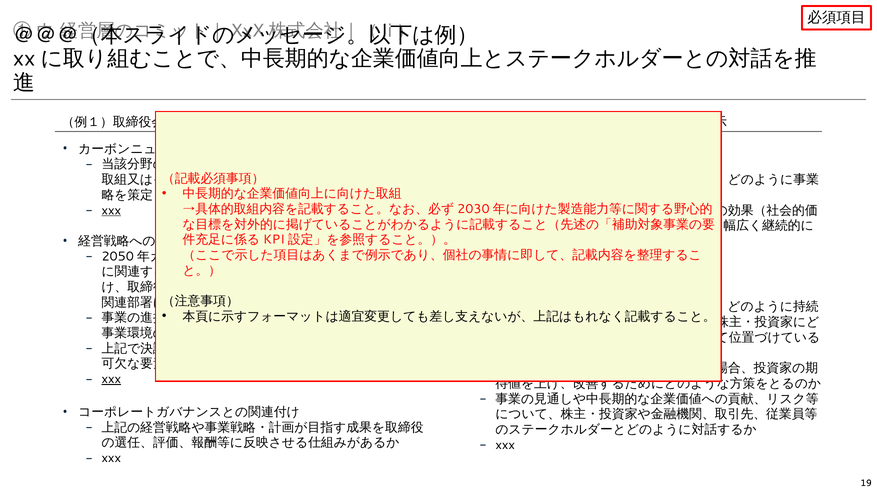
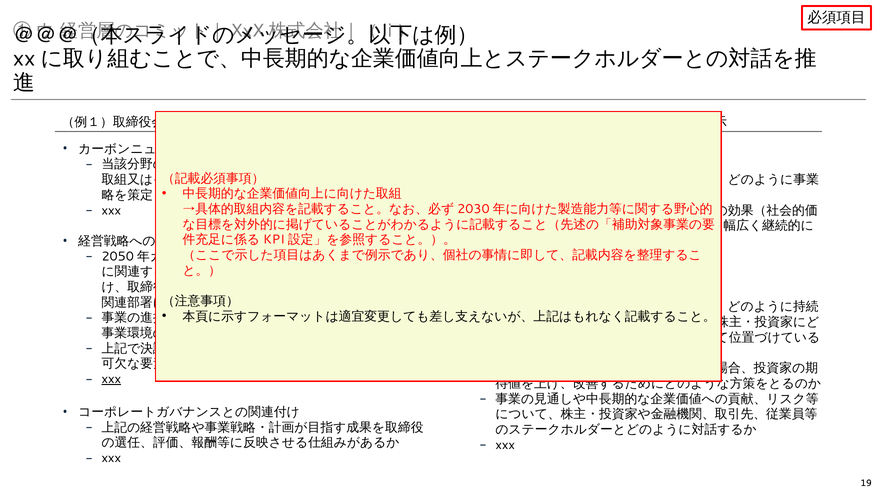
xxx at (111, 210) underline: present -> none
